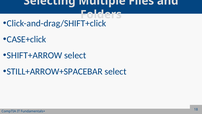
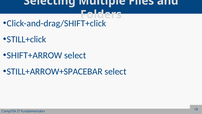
CASE+click: CASE+click -> STILL+click
